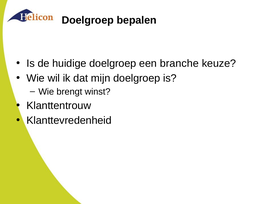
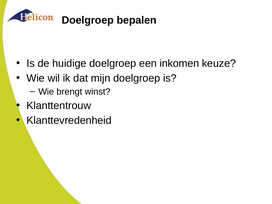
branche: branche -> inkomen
